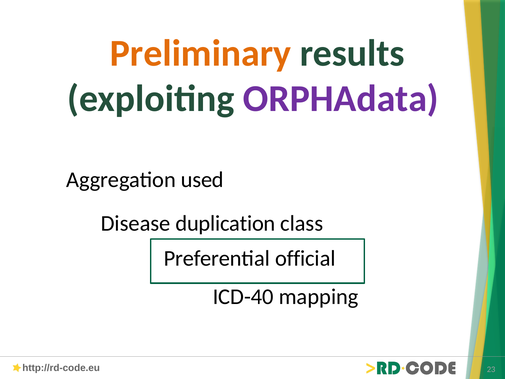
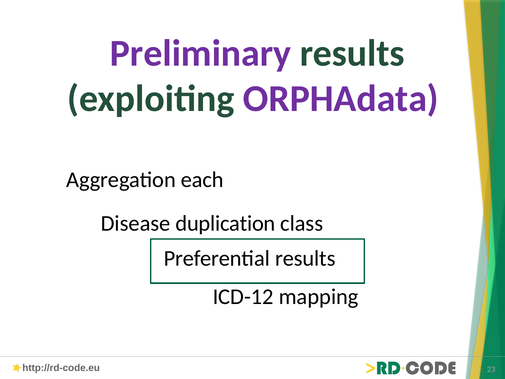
Preliminary colour: orange -> purple
used: used -> each
Preferential official: official -> results
ICD-40: ICD-40 -> ICD-12
